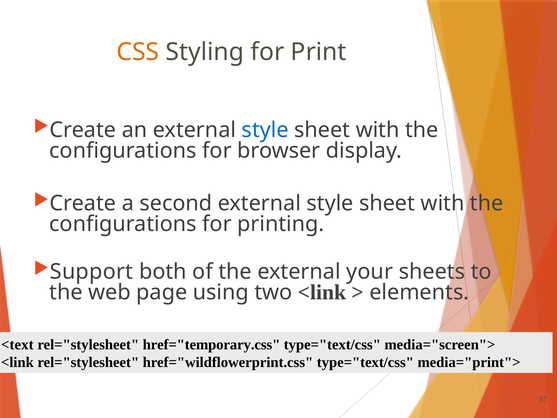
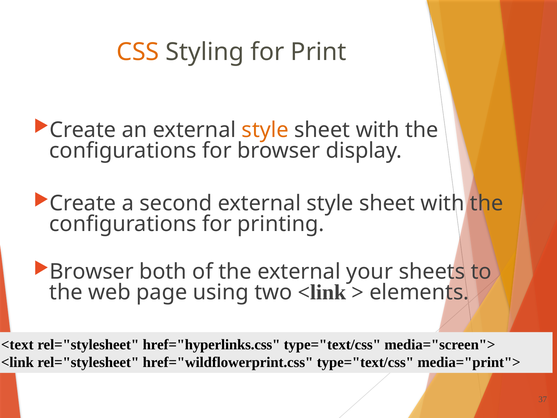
style at (265, 130) colour: blue -> orange
Support at (91, 271): Support -> Browser
href="temporary.css: href="temporary.css -> href="hyperlinks.css
